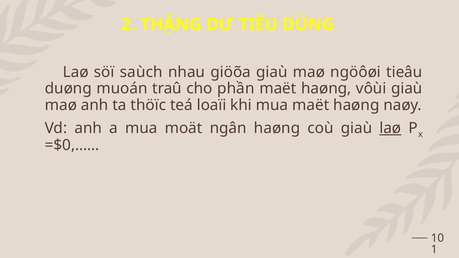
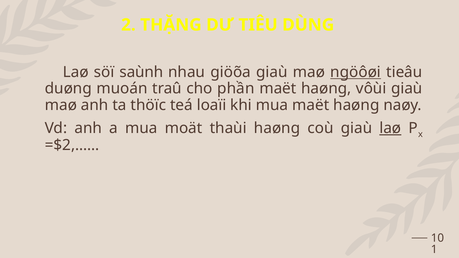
saùch: saùch -> saùnh
ngöôøi underline: none -> present
ngân: ngân -> thaùi
=$0,……: =$0,…… -> =$2,……
